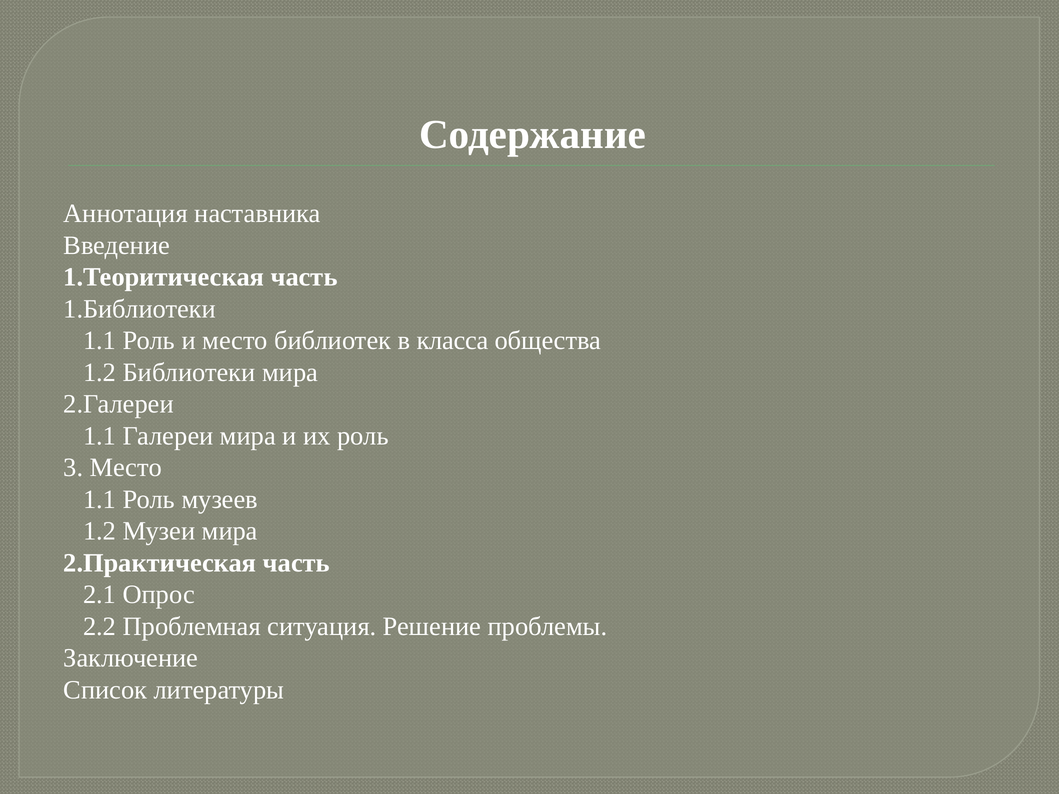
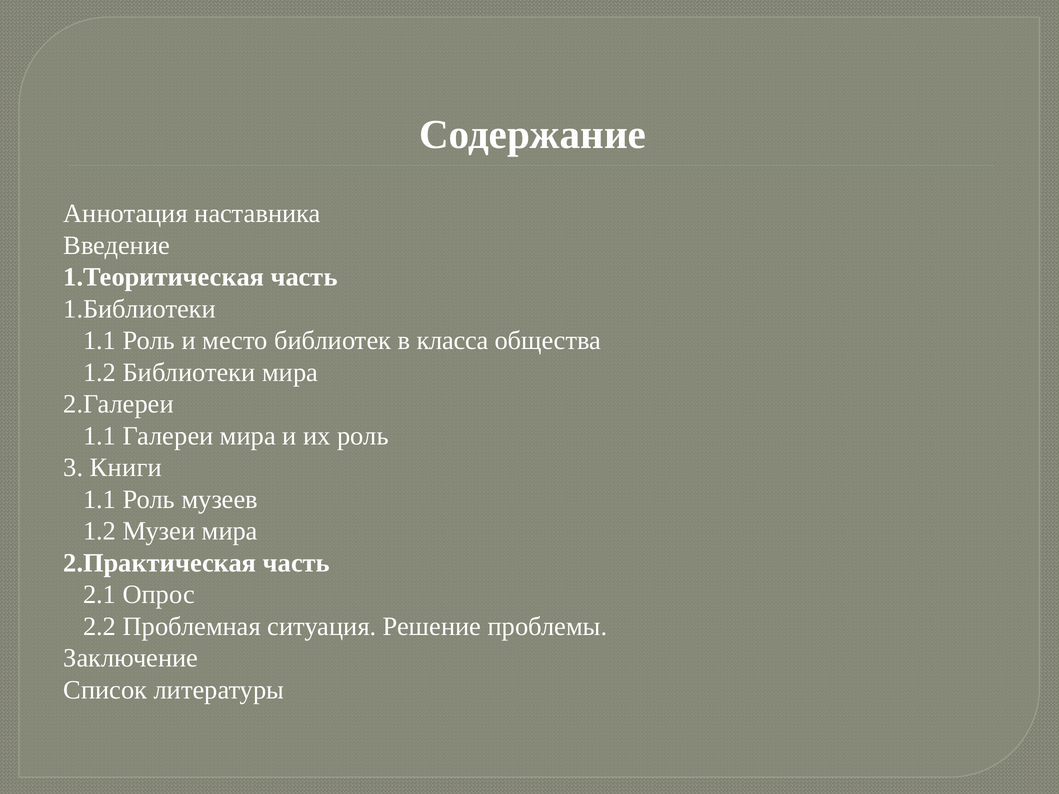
3 Место: Место -> Книги
